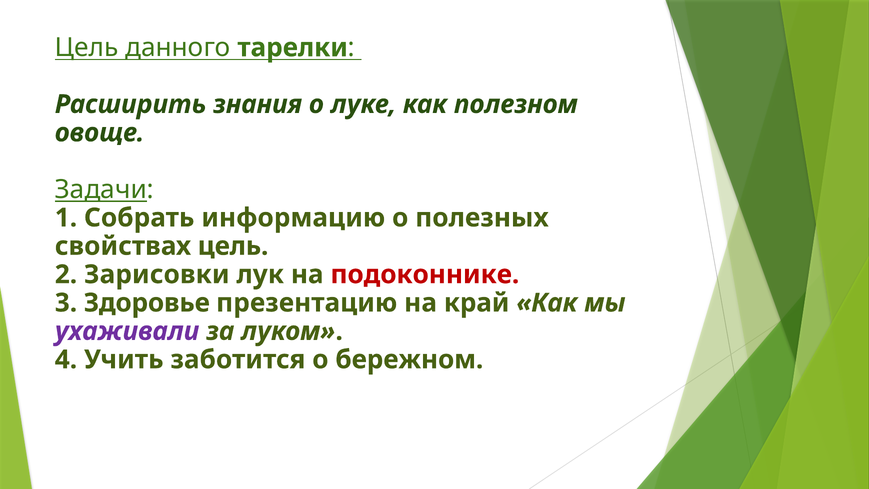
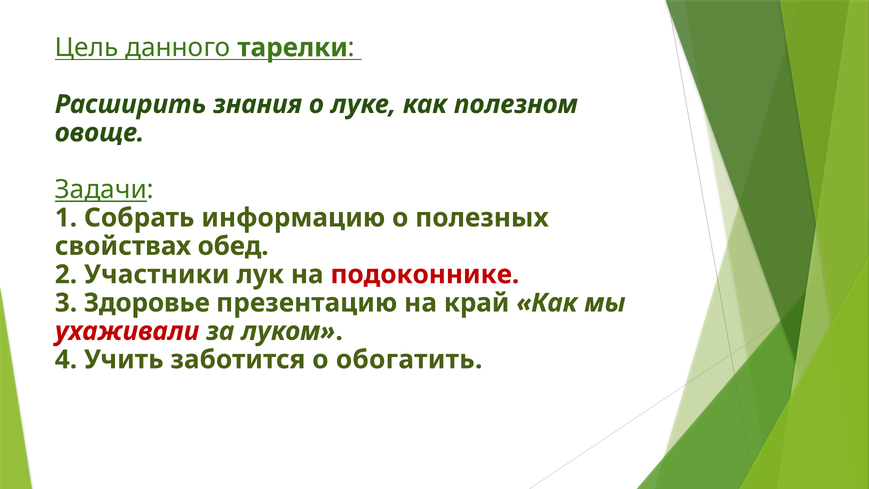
свойствах цель: цель -> обед
Зарисовки: Зарисовки -> Участники
ухаживали colour: purple -> red
бережном: бережном -> обогатить
